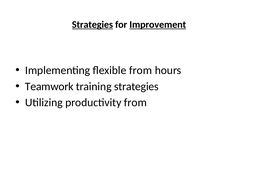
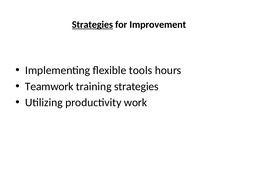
Improvement underline: present -> none
flexible from: from -> tools
productivity from: from -> work
